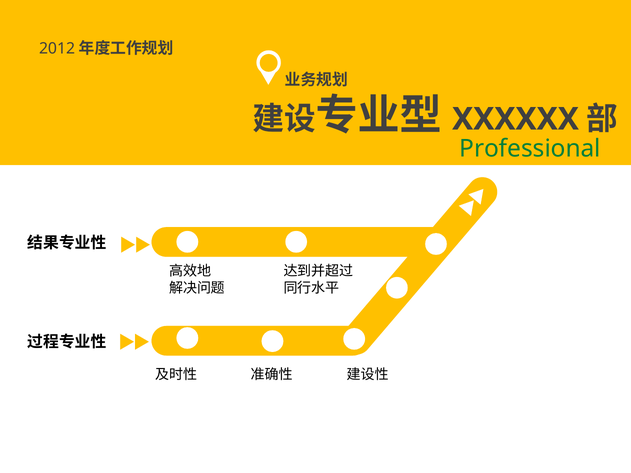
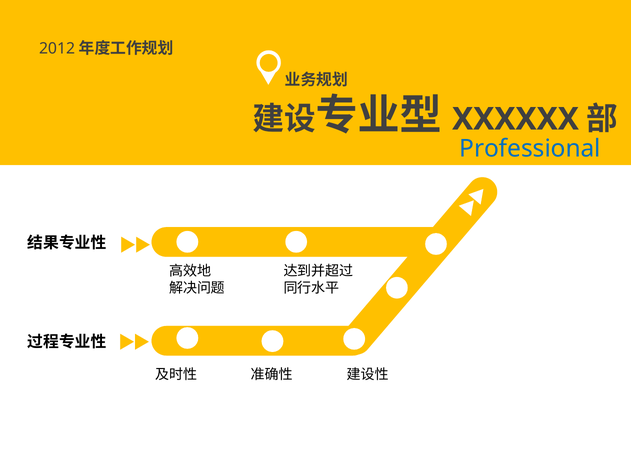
Professional colour: green -> blue
